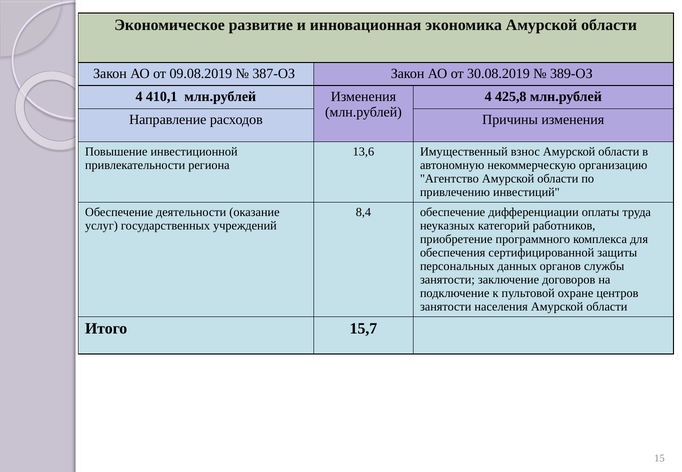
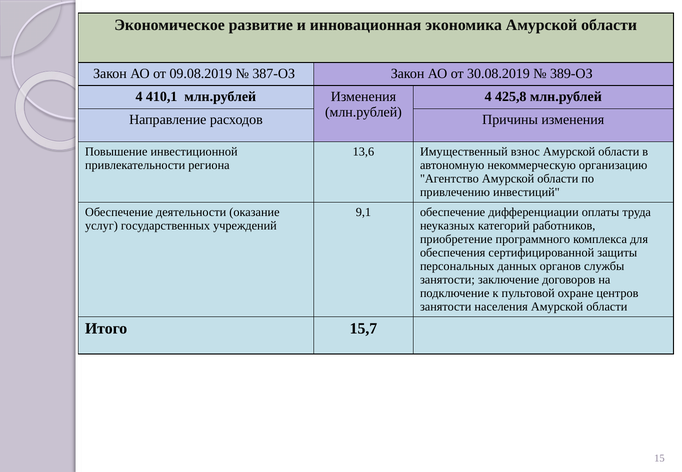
8,4: 8,4 -> 9,1
